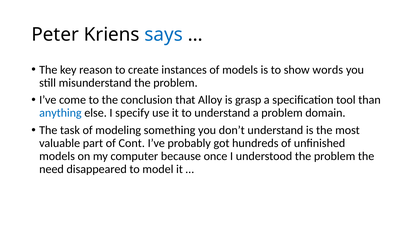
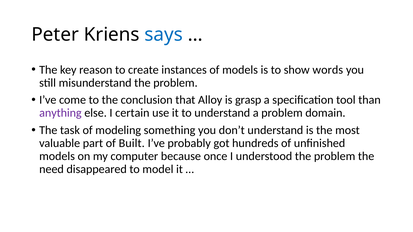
anything colour: blue -> purple
specify: specify -> certain
Cont: Cont -> Built
